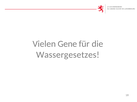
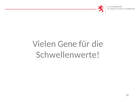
Wassergesetzes: Wassergesetzes -> Schwellenwerte
